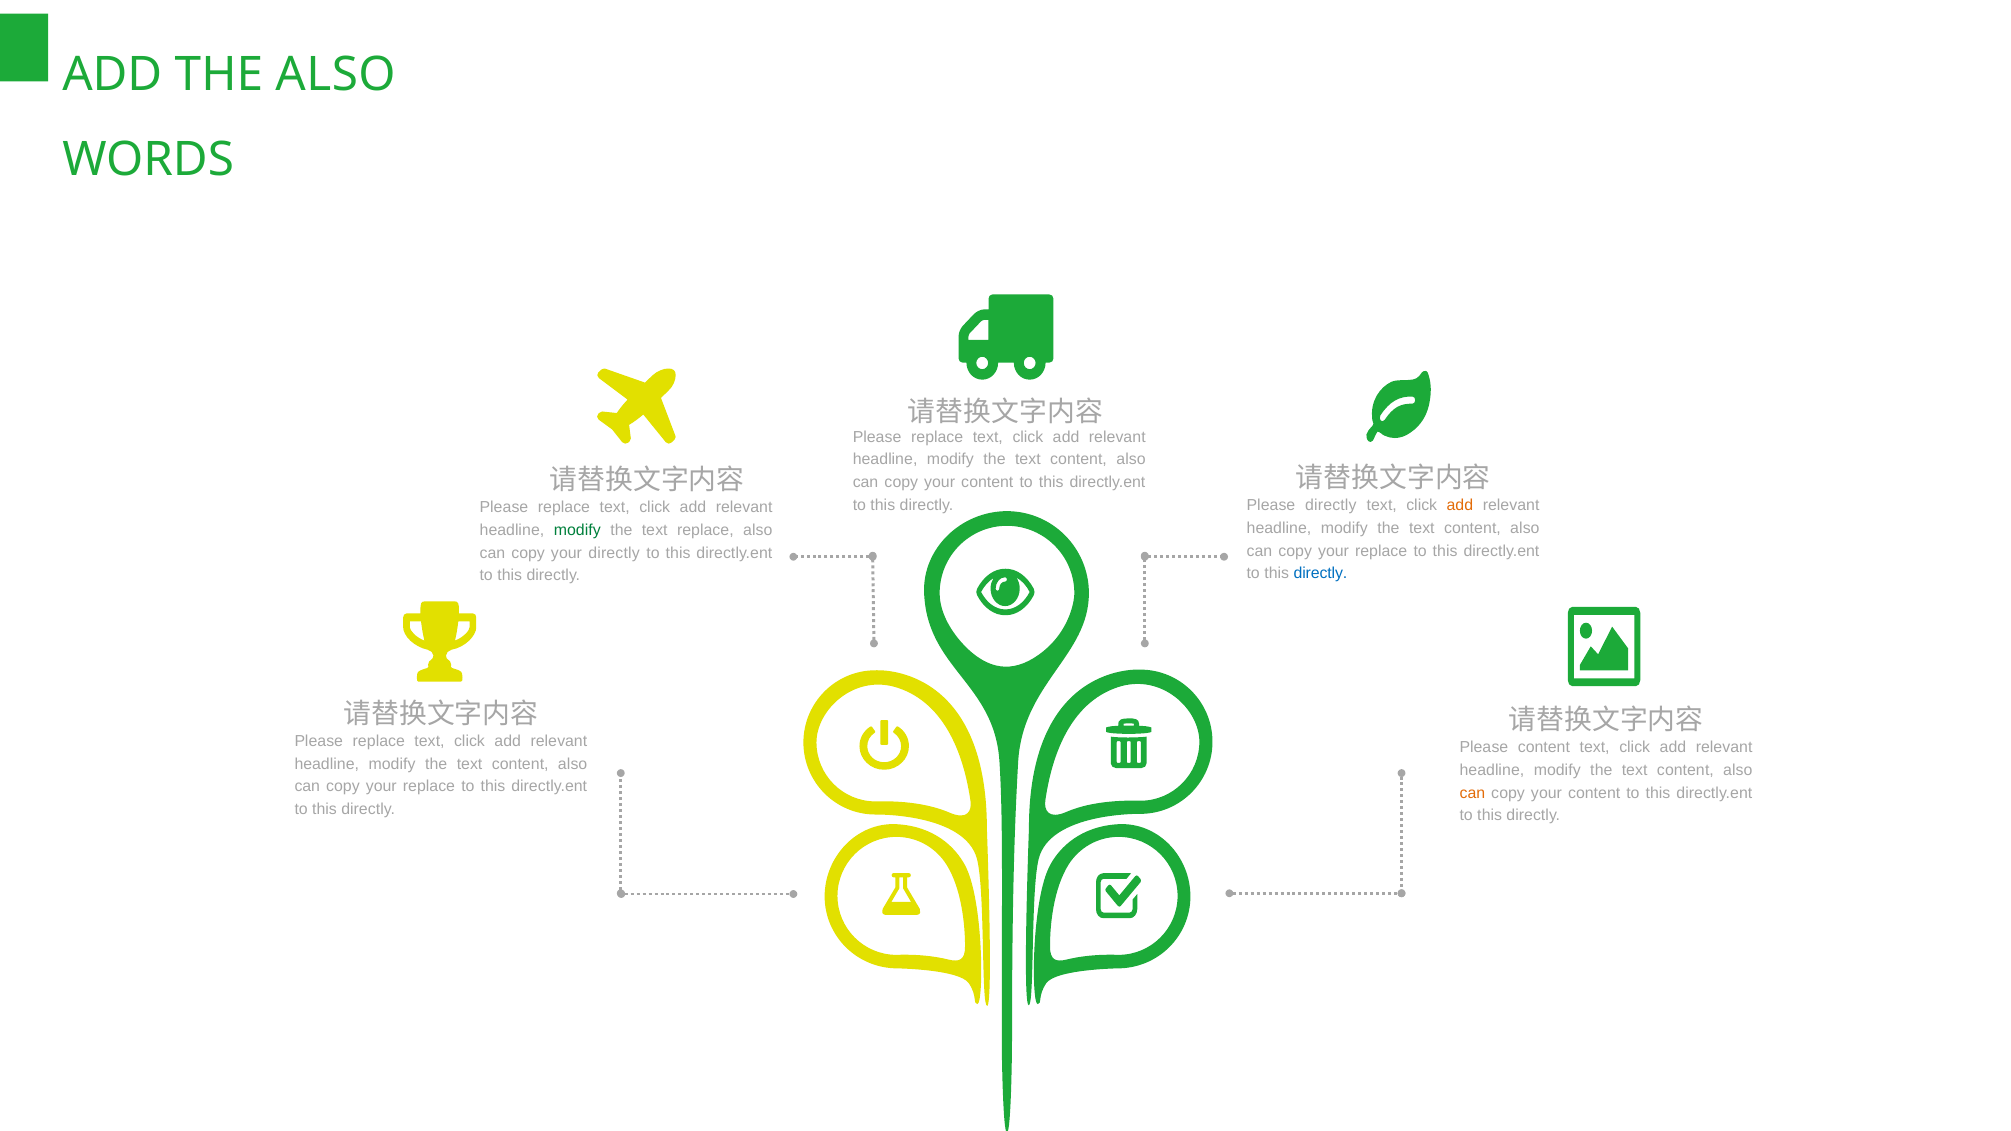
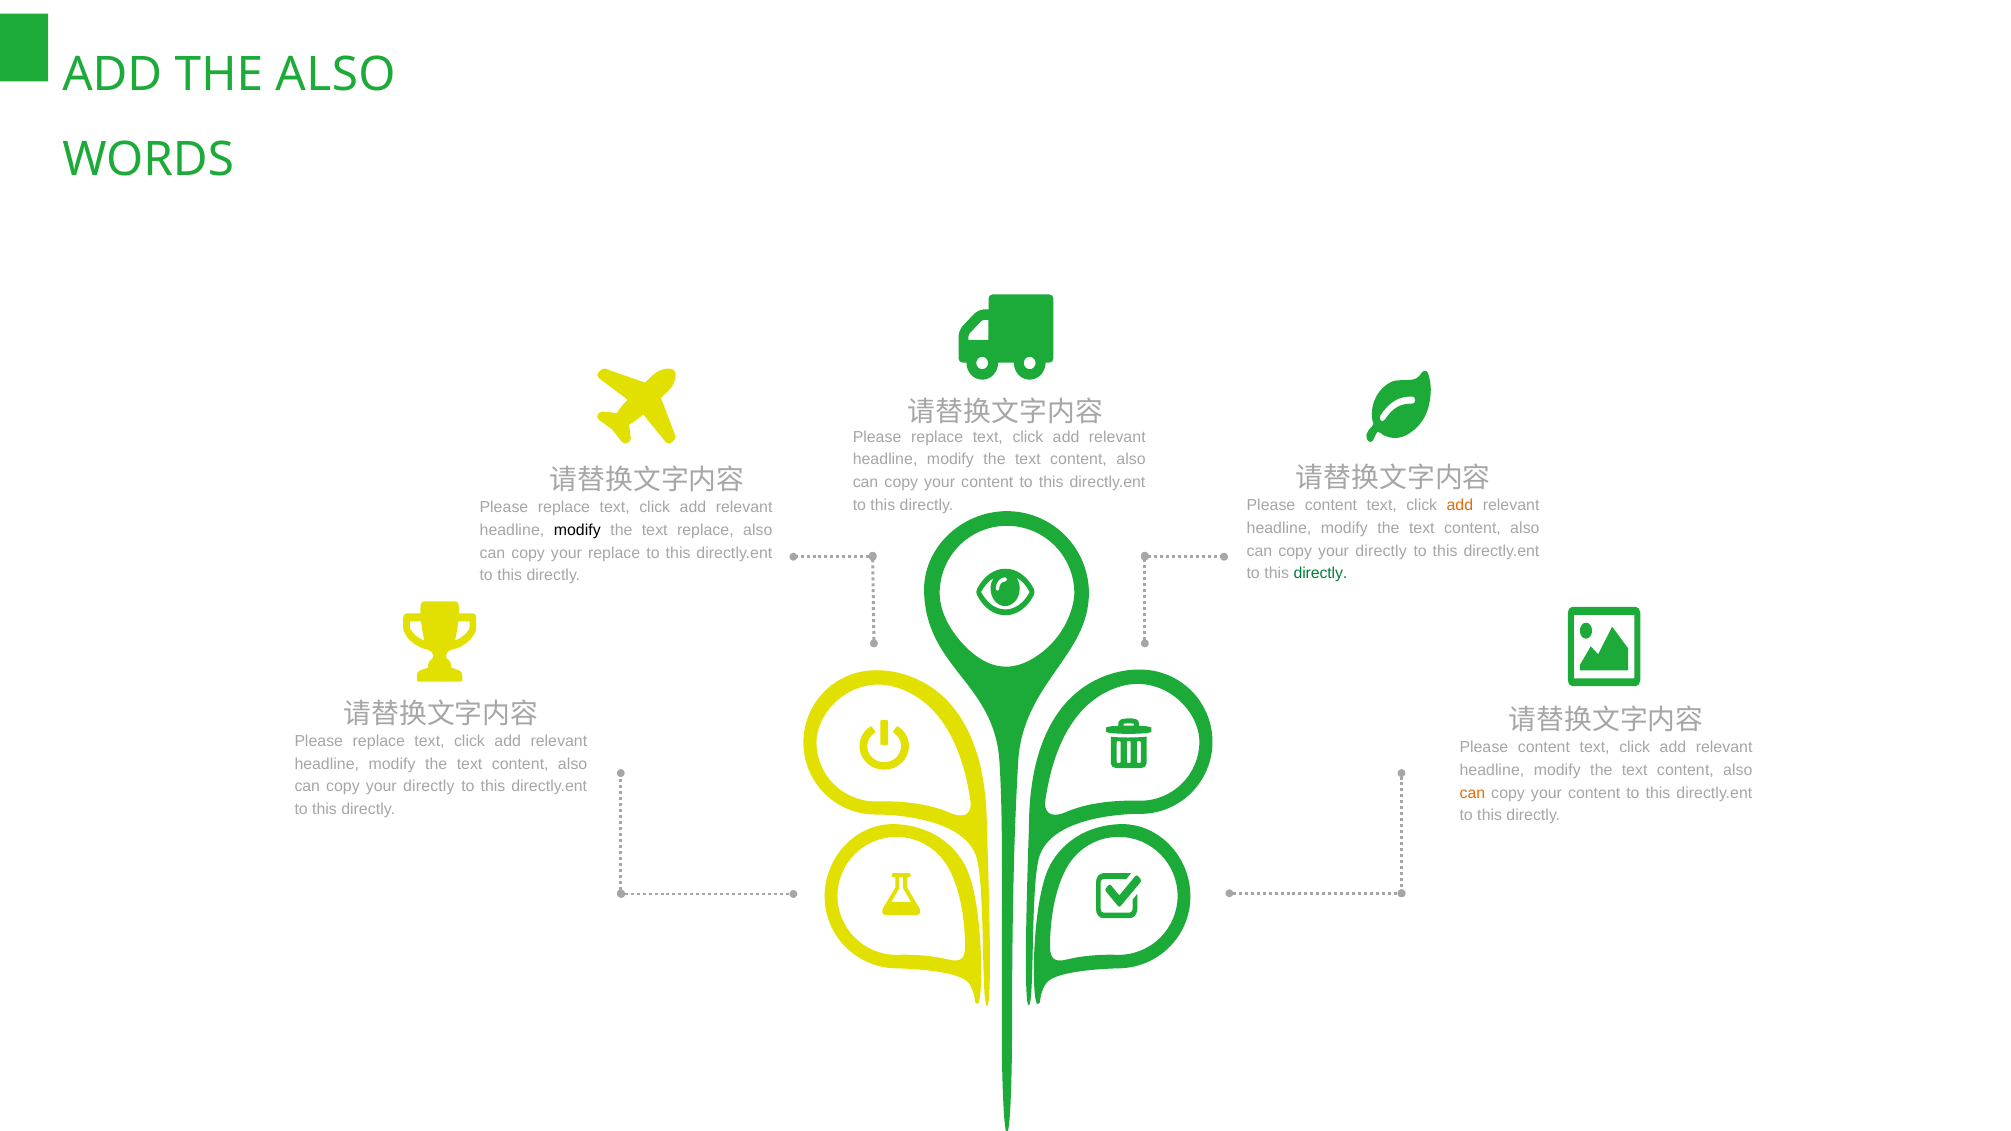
directly at (1331, 505): directly -> content
modify at (577, 530) colour: green -> black
replace at (1381, 551): replace -> directly
your directly: directly -> replace
directly at (1320, 574) colour: blue -> green
replace at (429, 787): replace -> directly
